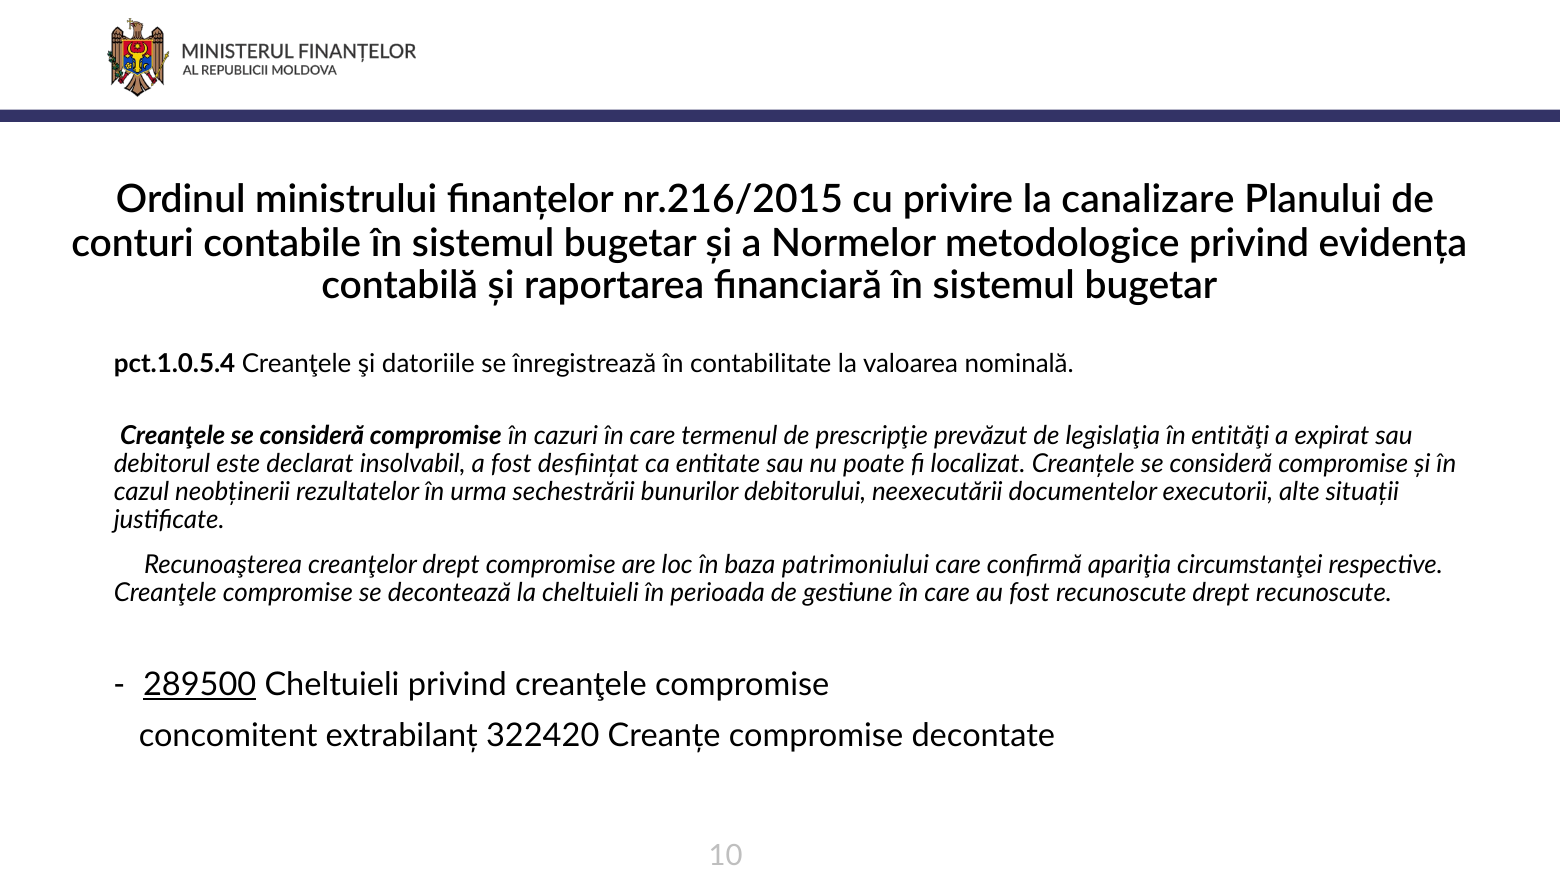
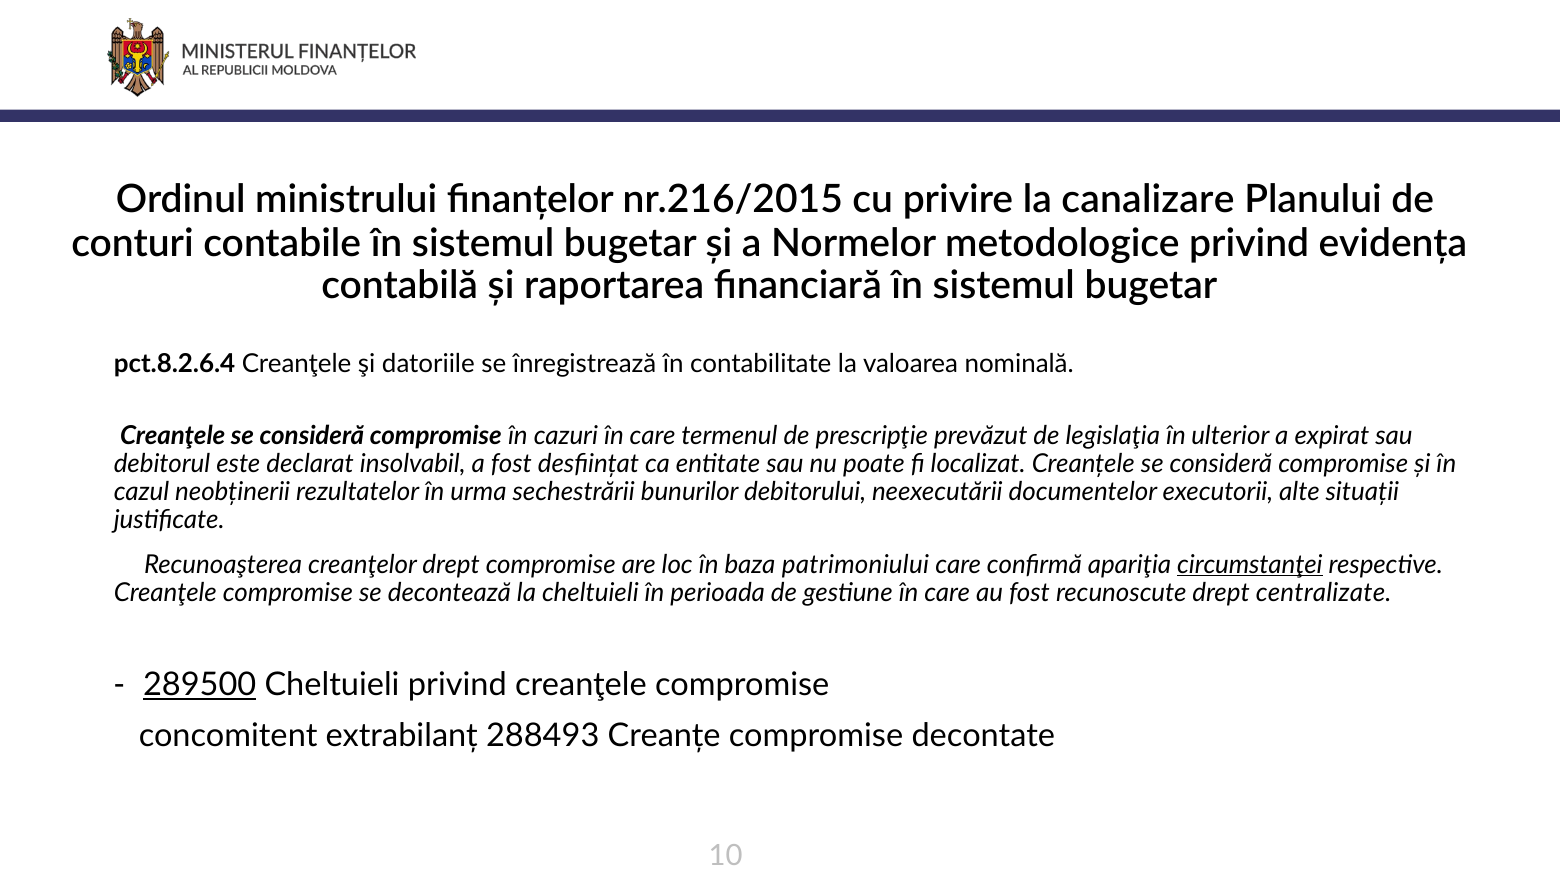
pct.1.0.5.4: pct.1.0.5.4 -> pct.8.2.6.4
entităţi: entităţi -> ulterior
circumstanţei underline: none -> present
drept recunoscute: recunoscute -> centralizate
322420: 322420 -> 288493
